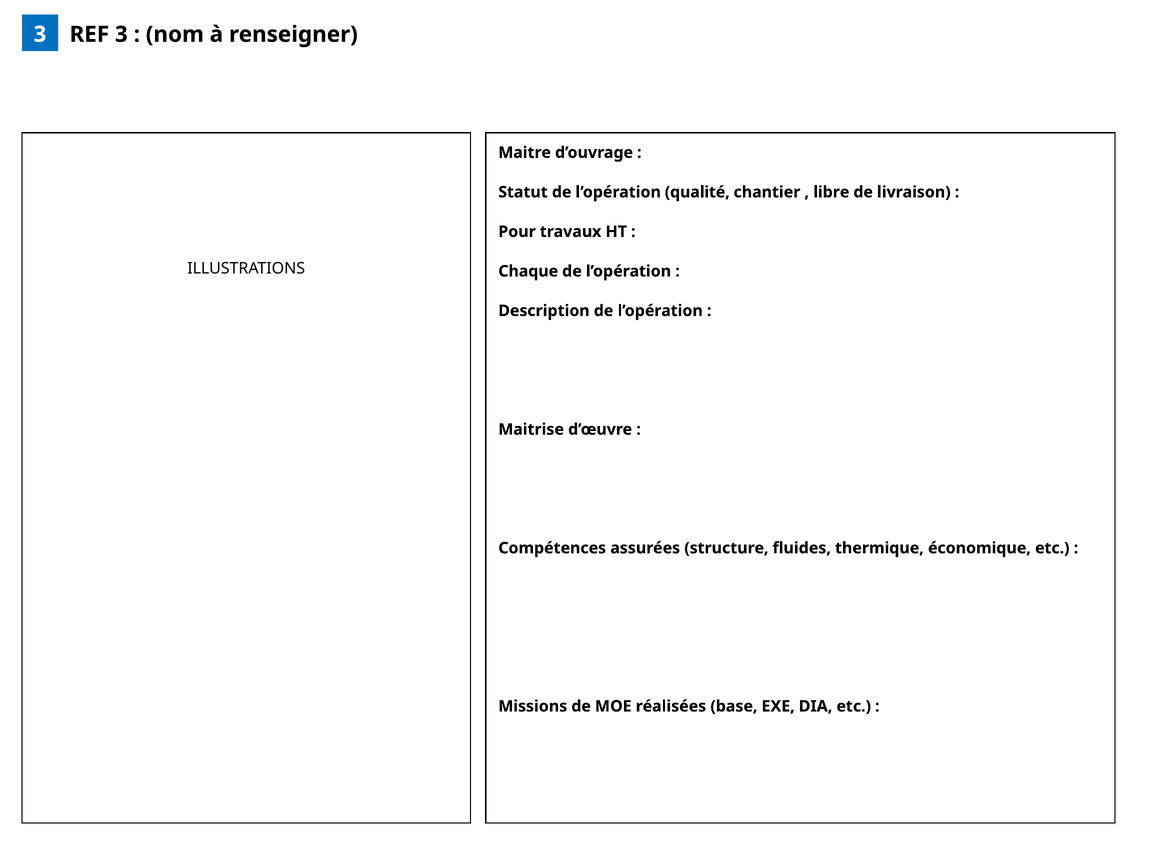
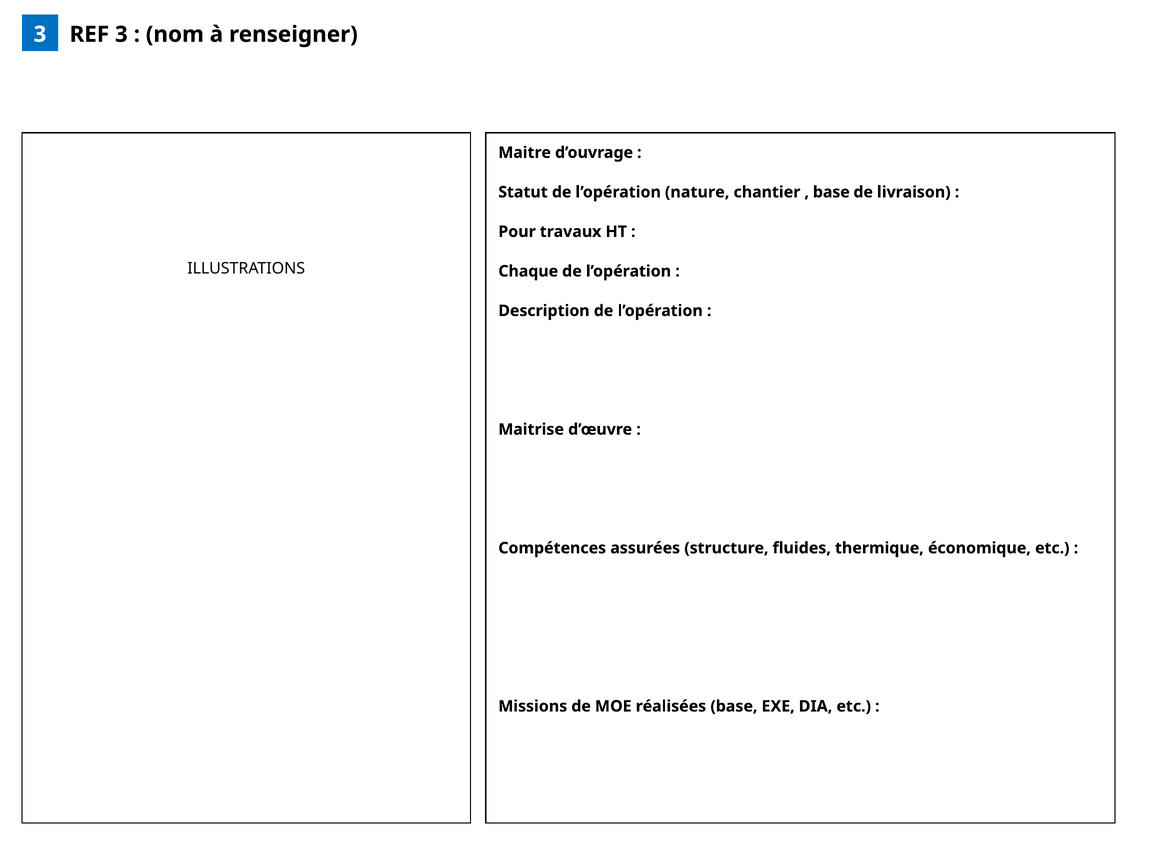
qualité: qualité -> nature
libre at (831, 192): libre -> base
